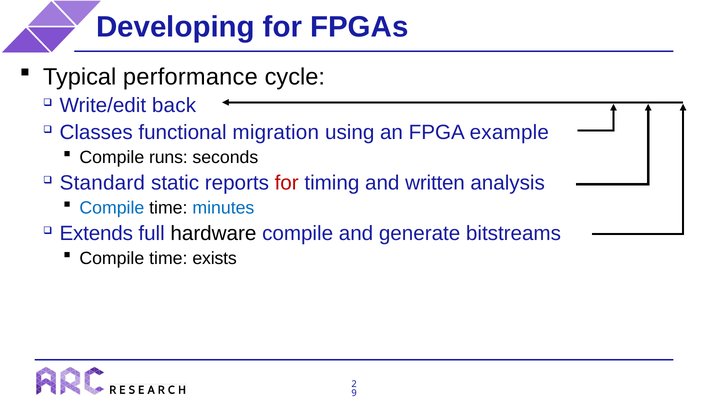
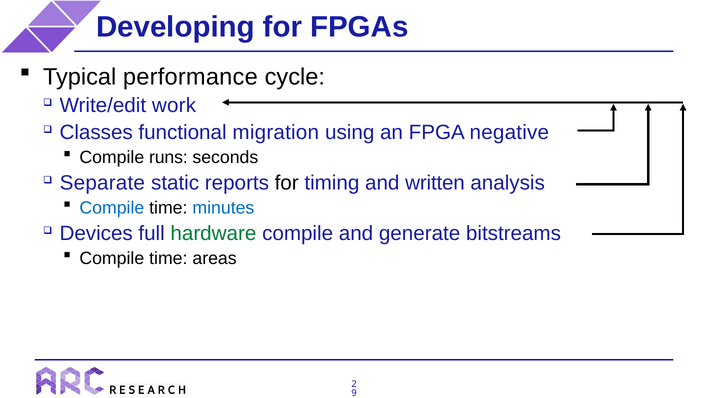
back: back -> work
example: example -> negative
Standard: Standard -> Separate
for at (287, 183) colour: red -> black
Extends: Extends -> Devices
hardware colour: black -> green
exists: exists -> areas
